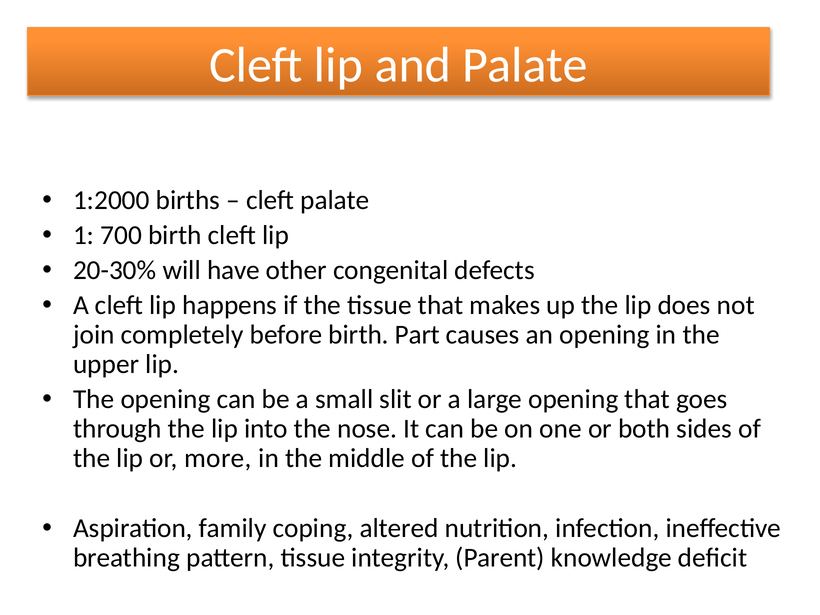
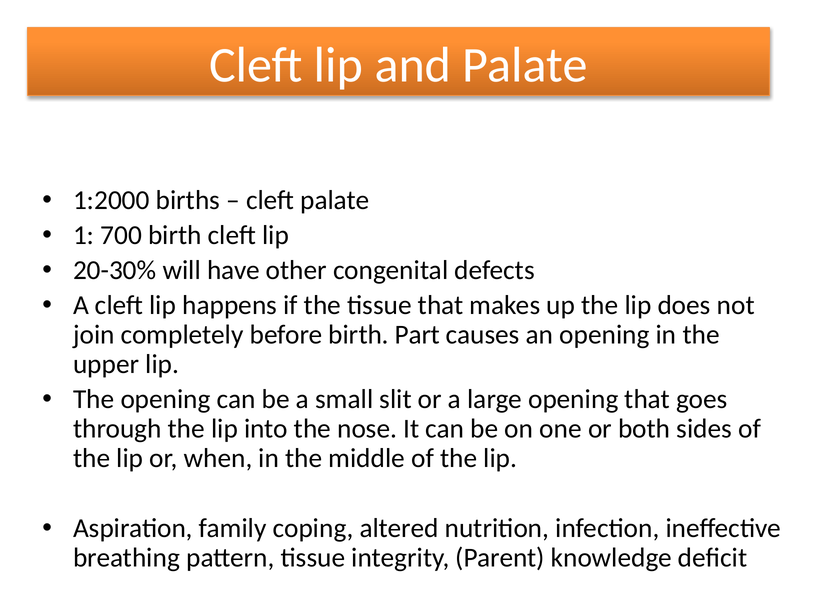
more: more -> when
